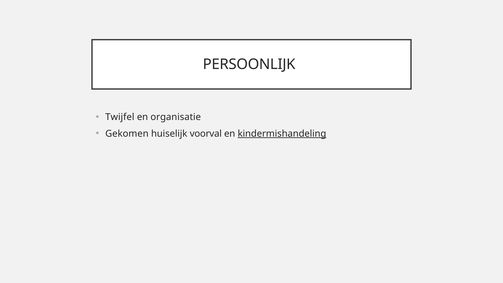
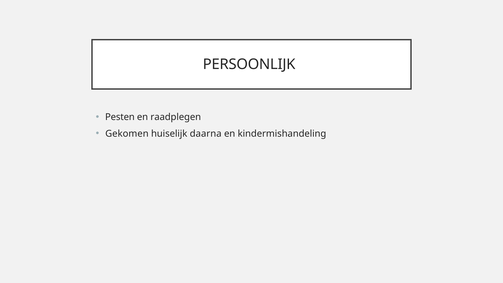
Twijfel: Twijfel -> Pesten
organisatie: organisatie -> raadplegen
voorval: voorval -> daarna
kindermishandeling underline: present -> none
